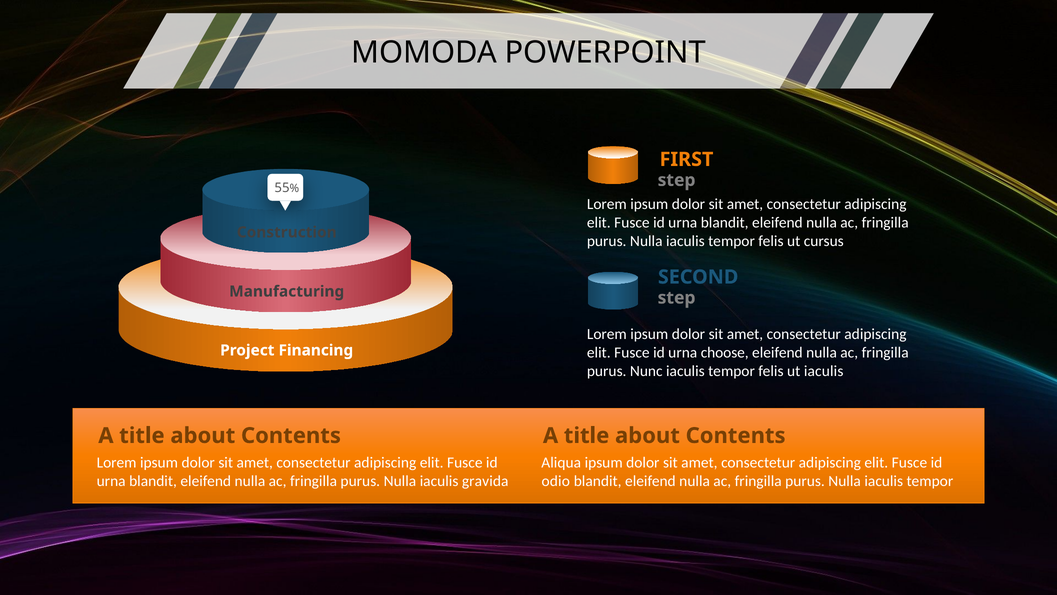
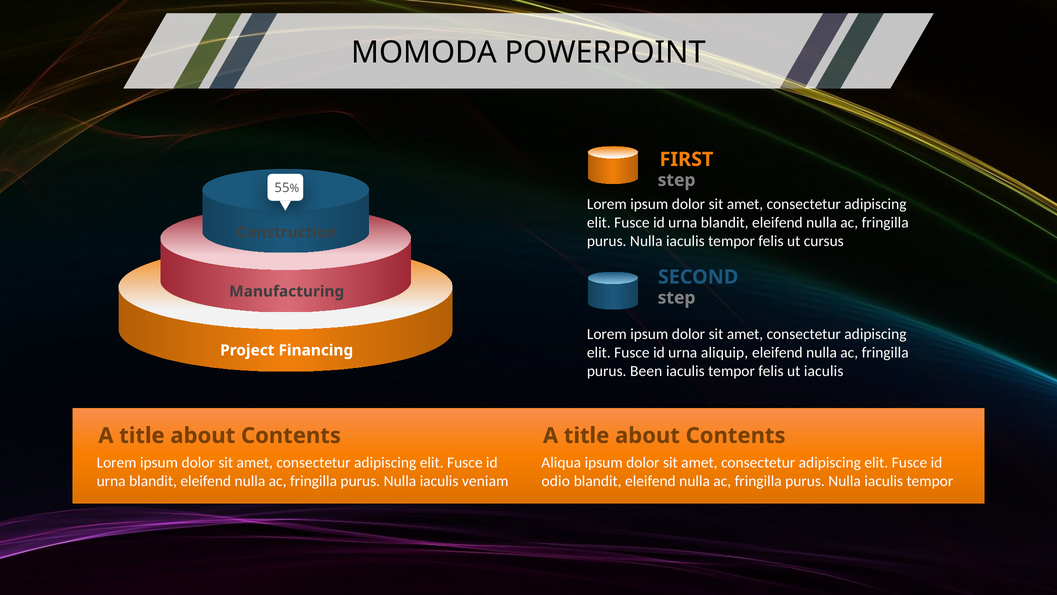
choose: choose -> aliquip
Nunc: Nunc -> Been
gravida: gravida -> veniam
